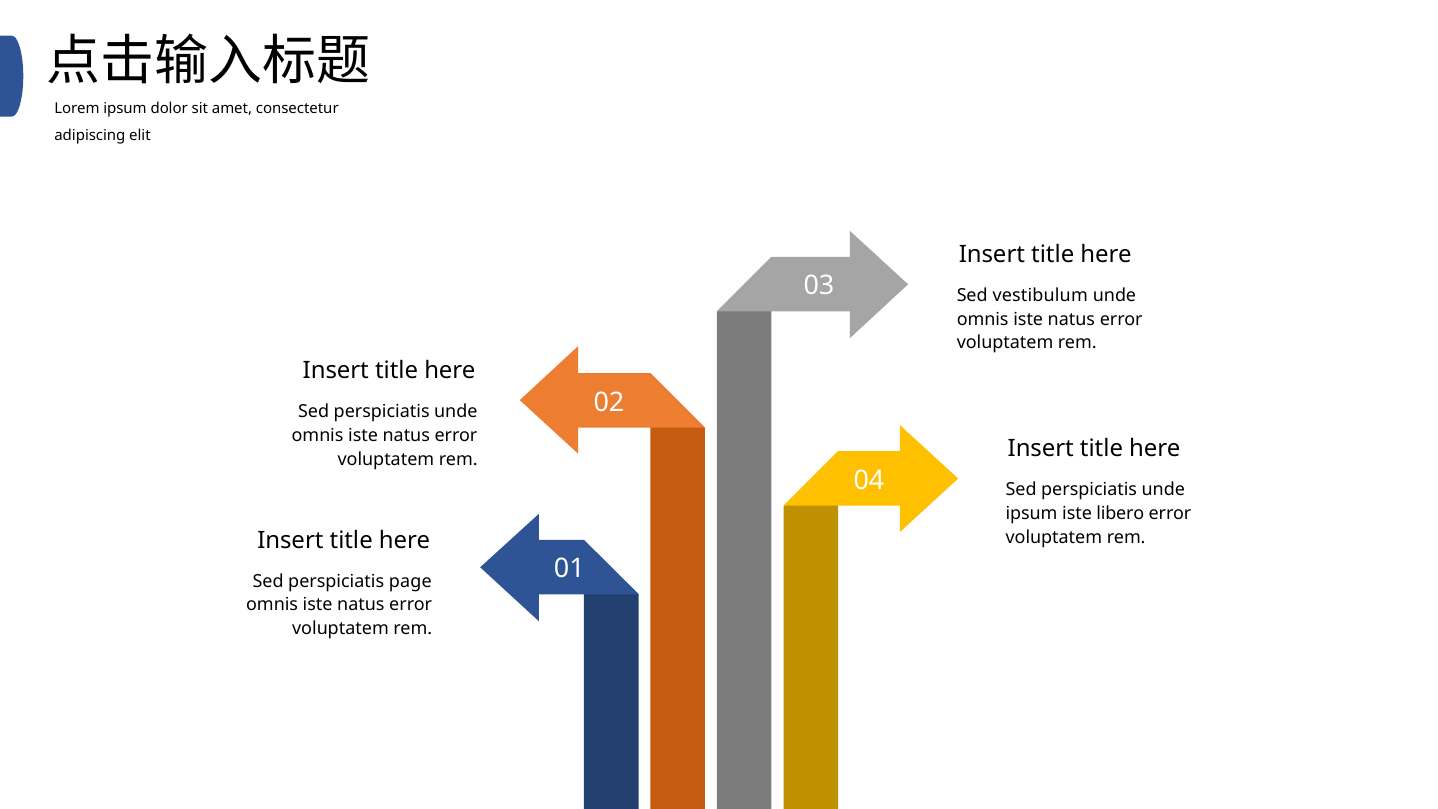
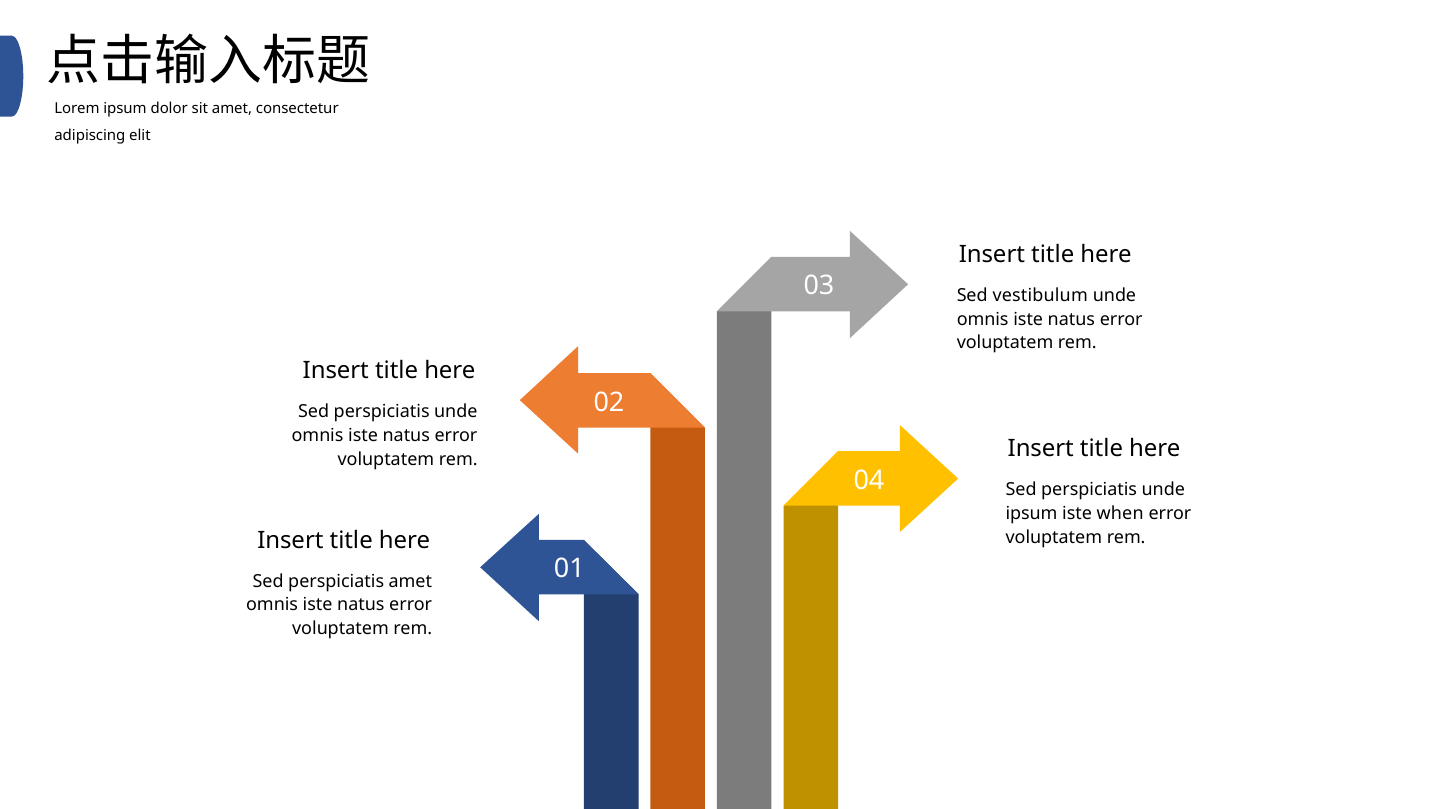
libero: libero -> when
perspiciatis page: page -> amet
